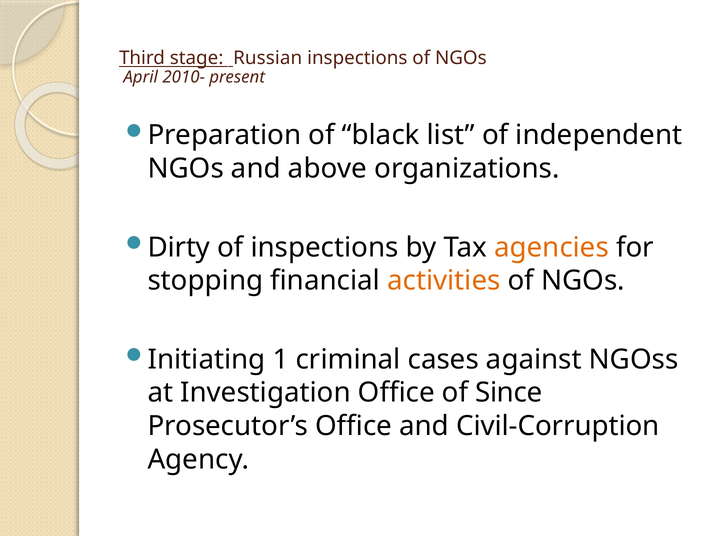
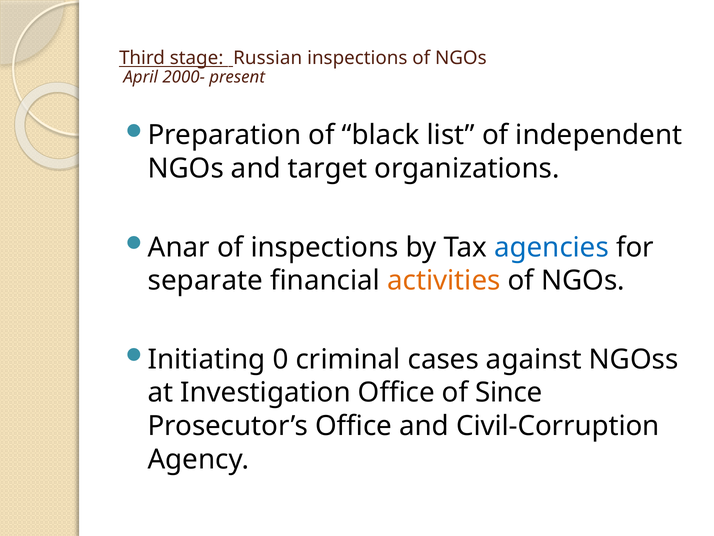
2010-: 2010- -> 2000-
above: above -> target
Dirty: Dirty -> Anar
agencies colour: orange -> blue
stopping: stopping -> separate
1: 1 -> 0
